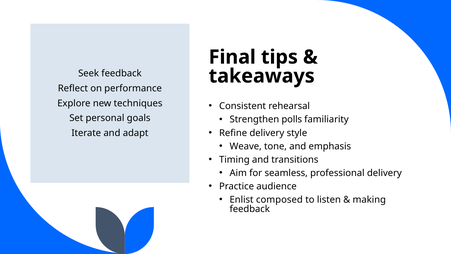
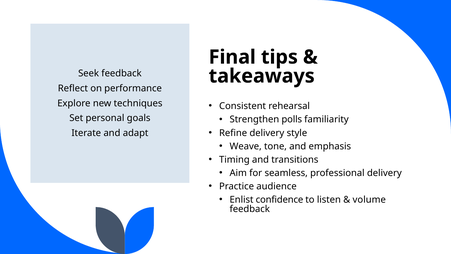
composed: composed -> confidence
making: making -> volume
